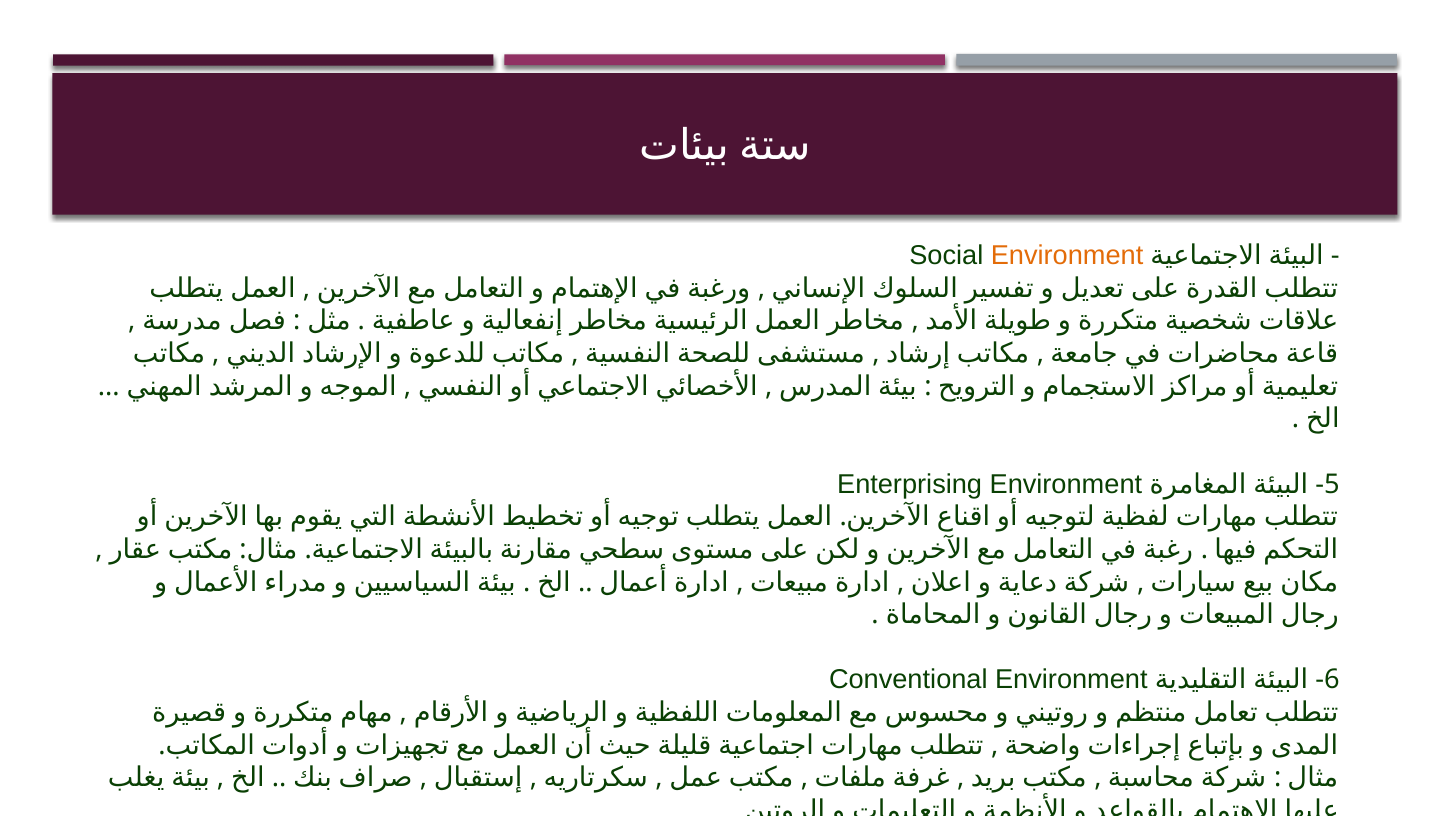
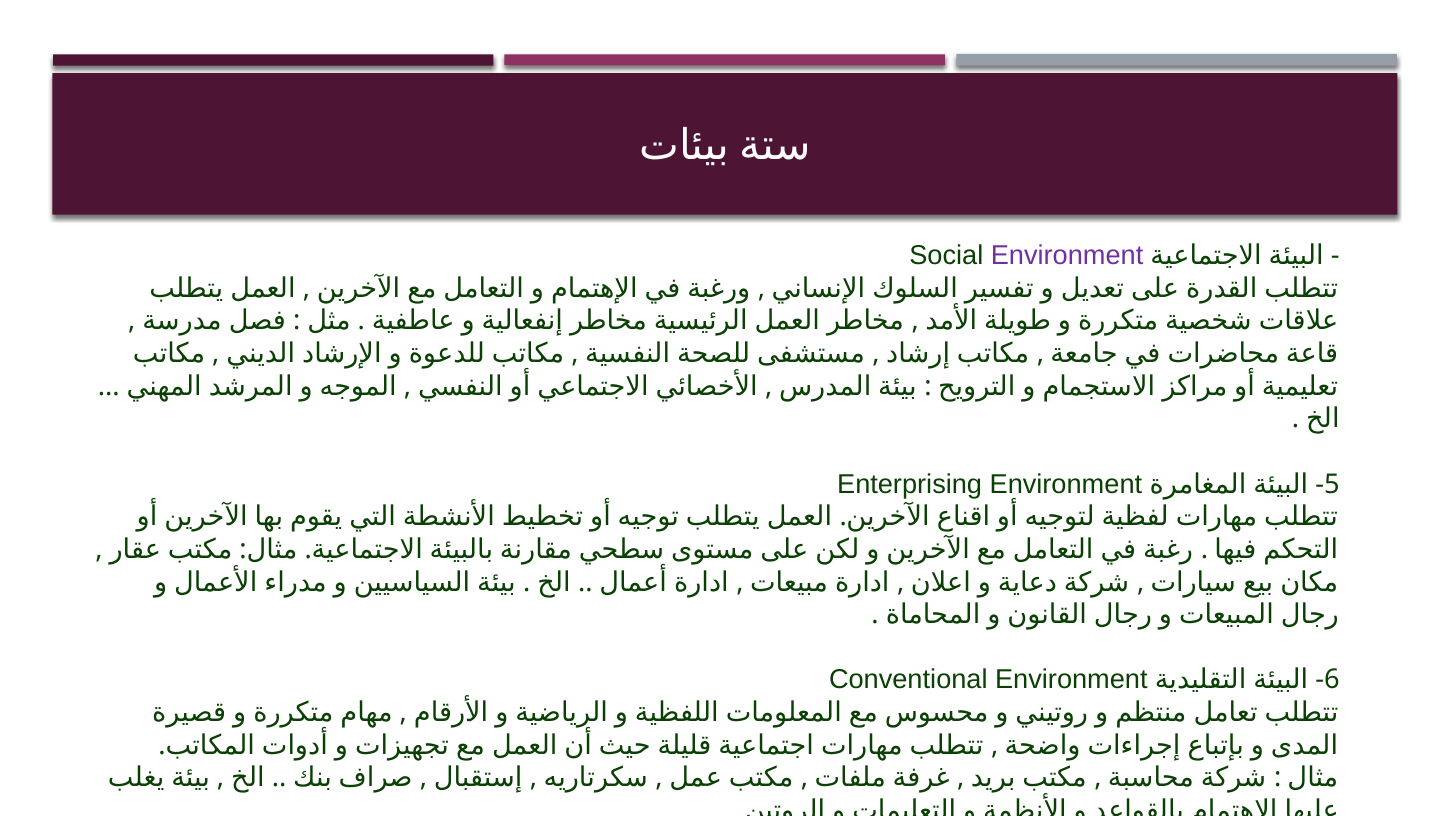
Environment at (1067, 256) colour: orange -> purple
